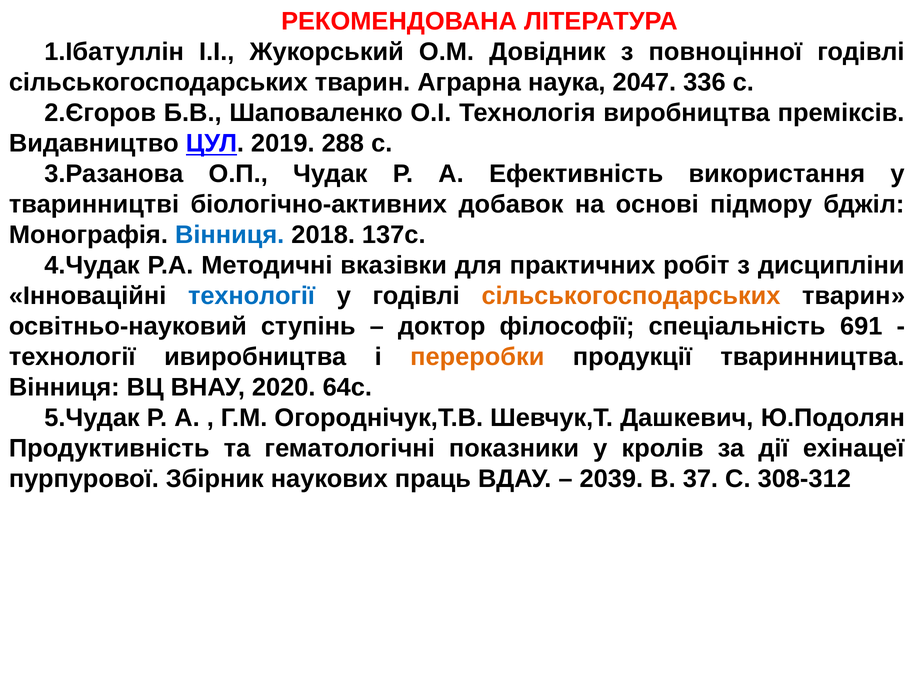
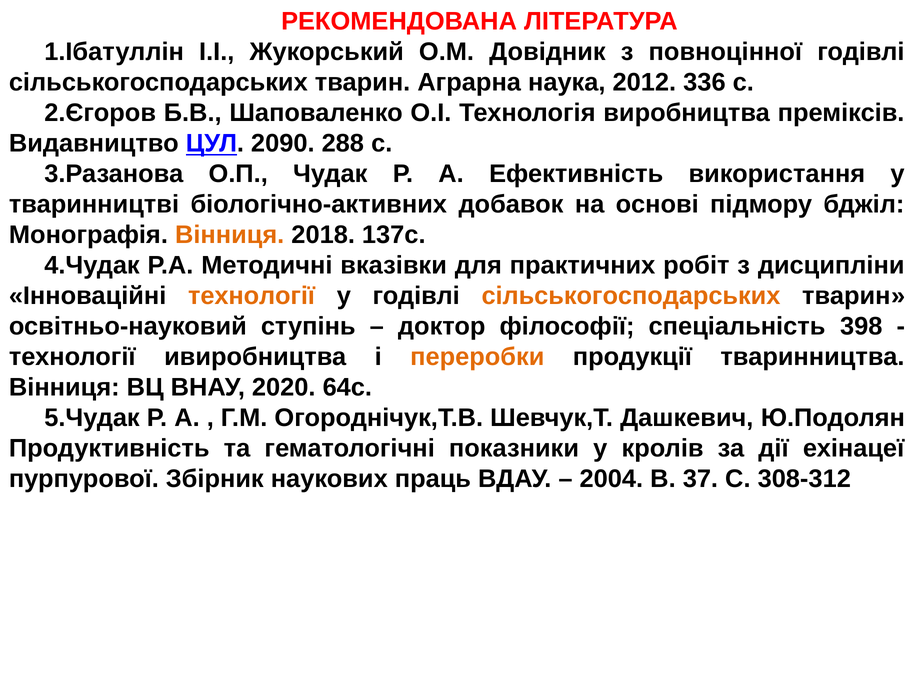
2047: 2047 -> 2012
2019: 2019 -> 2090
Вінниця at (230, 235) colour: blue -> orange
технології at (252, 296) colour: blue -> orange
691: 691 -> 398
2039: 2039 -> 2004
